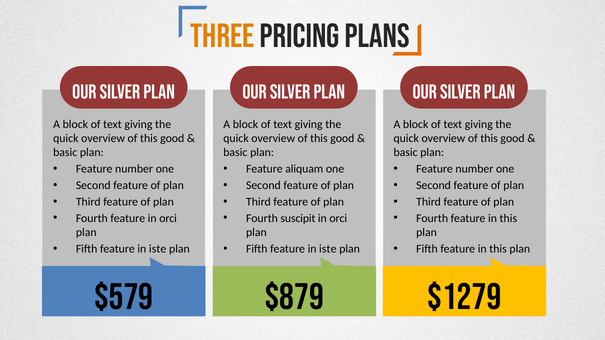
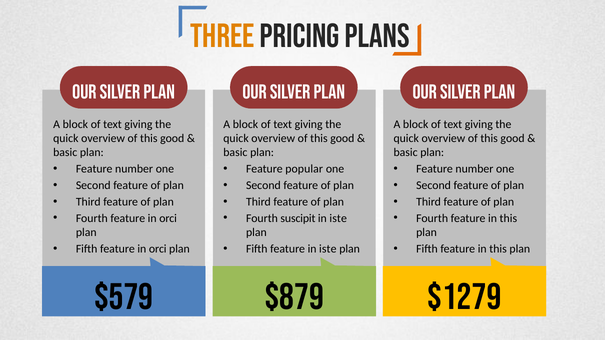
aliquam: aliquam -> popular
orci at (338, 218): orci -> iste
iste at (158, 249): iste -> orci
